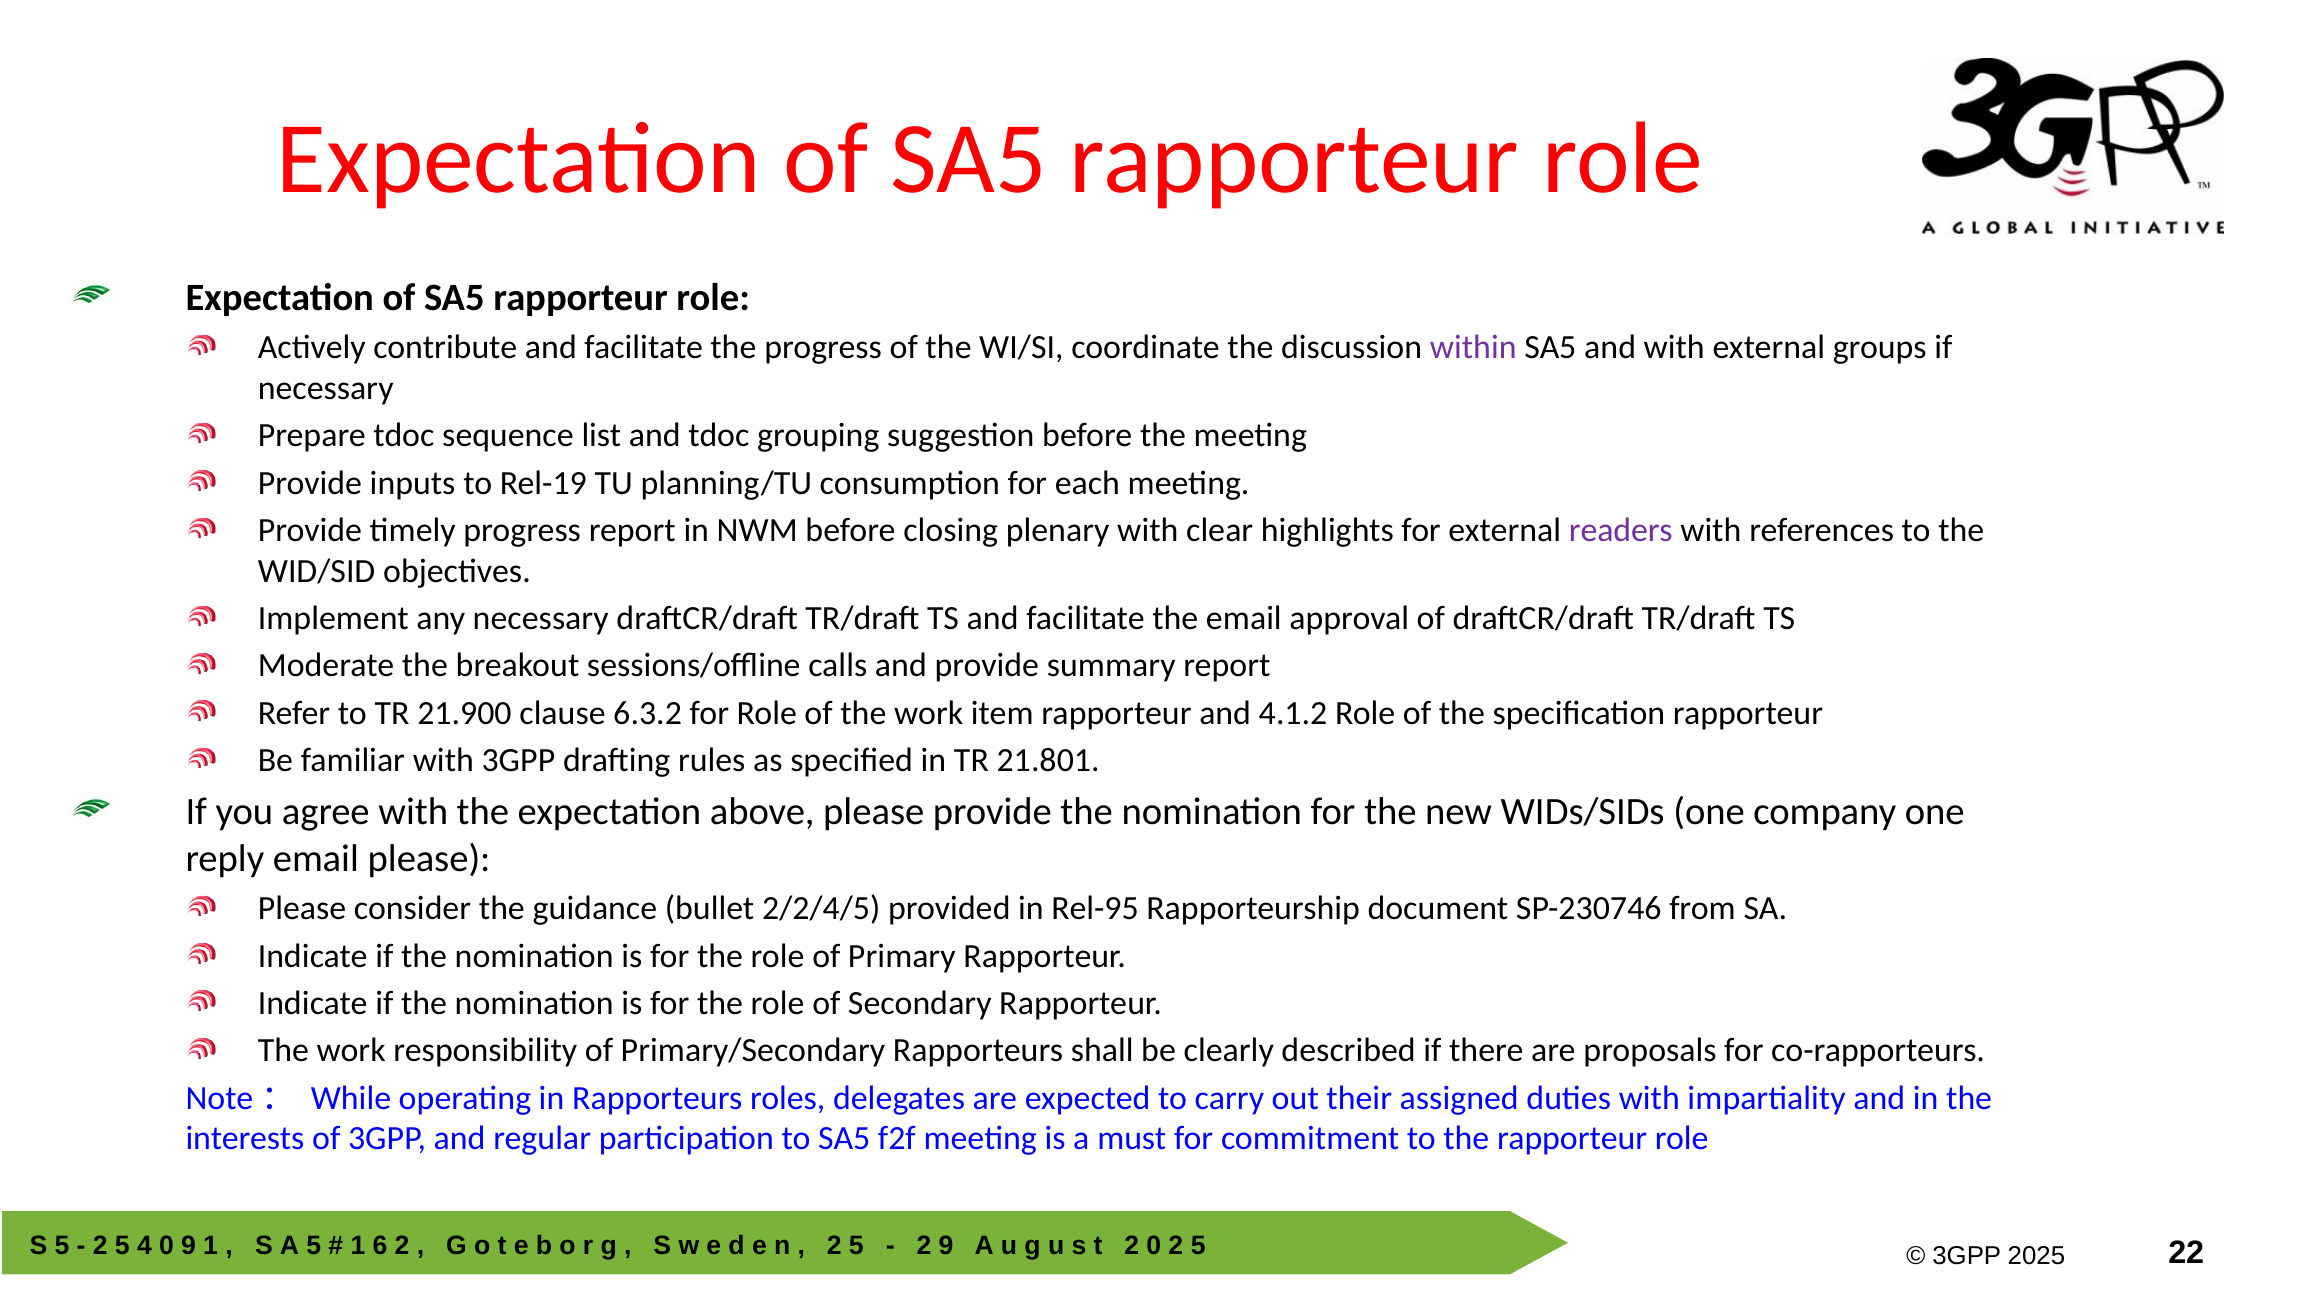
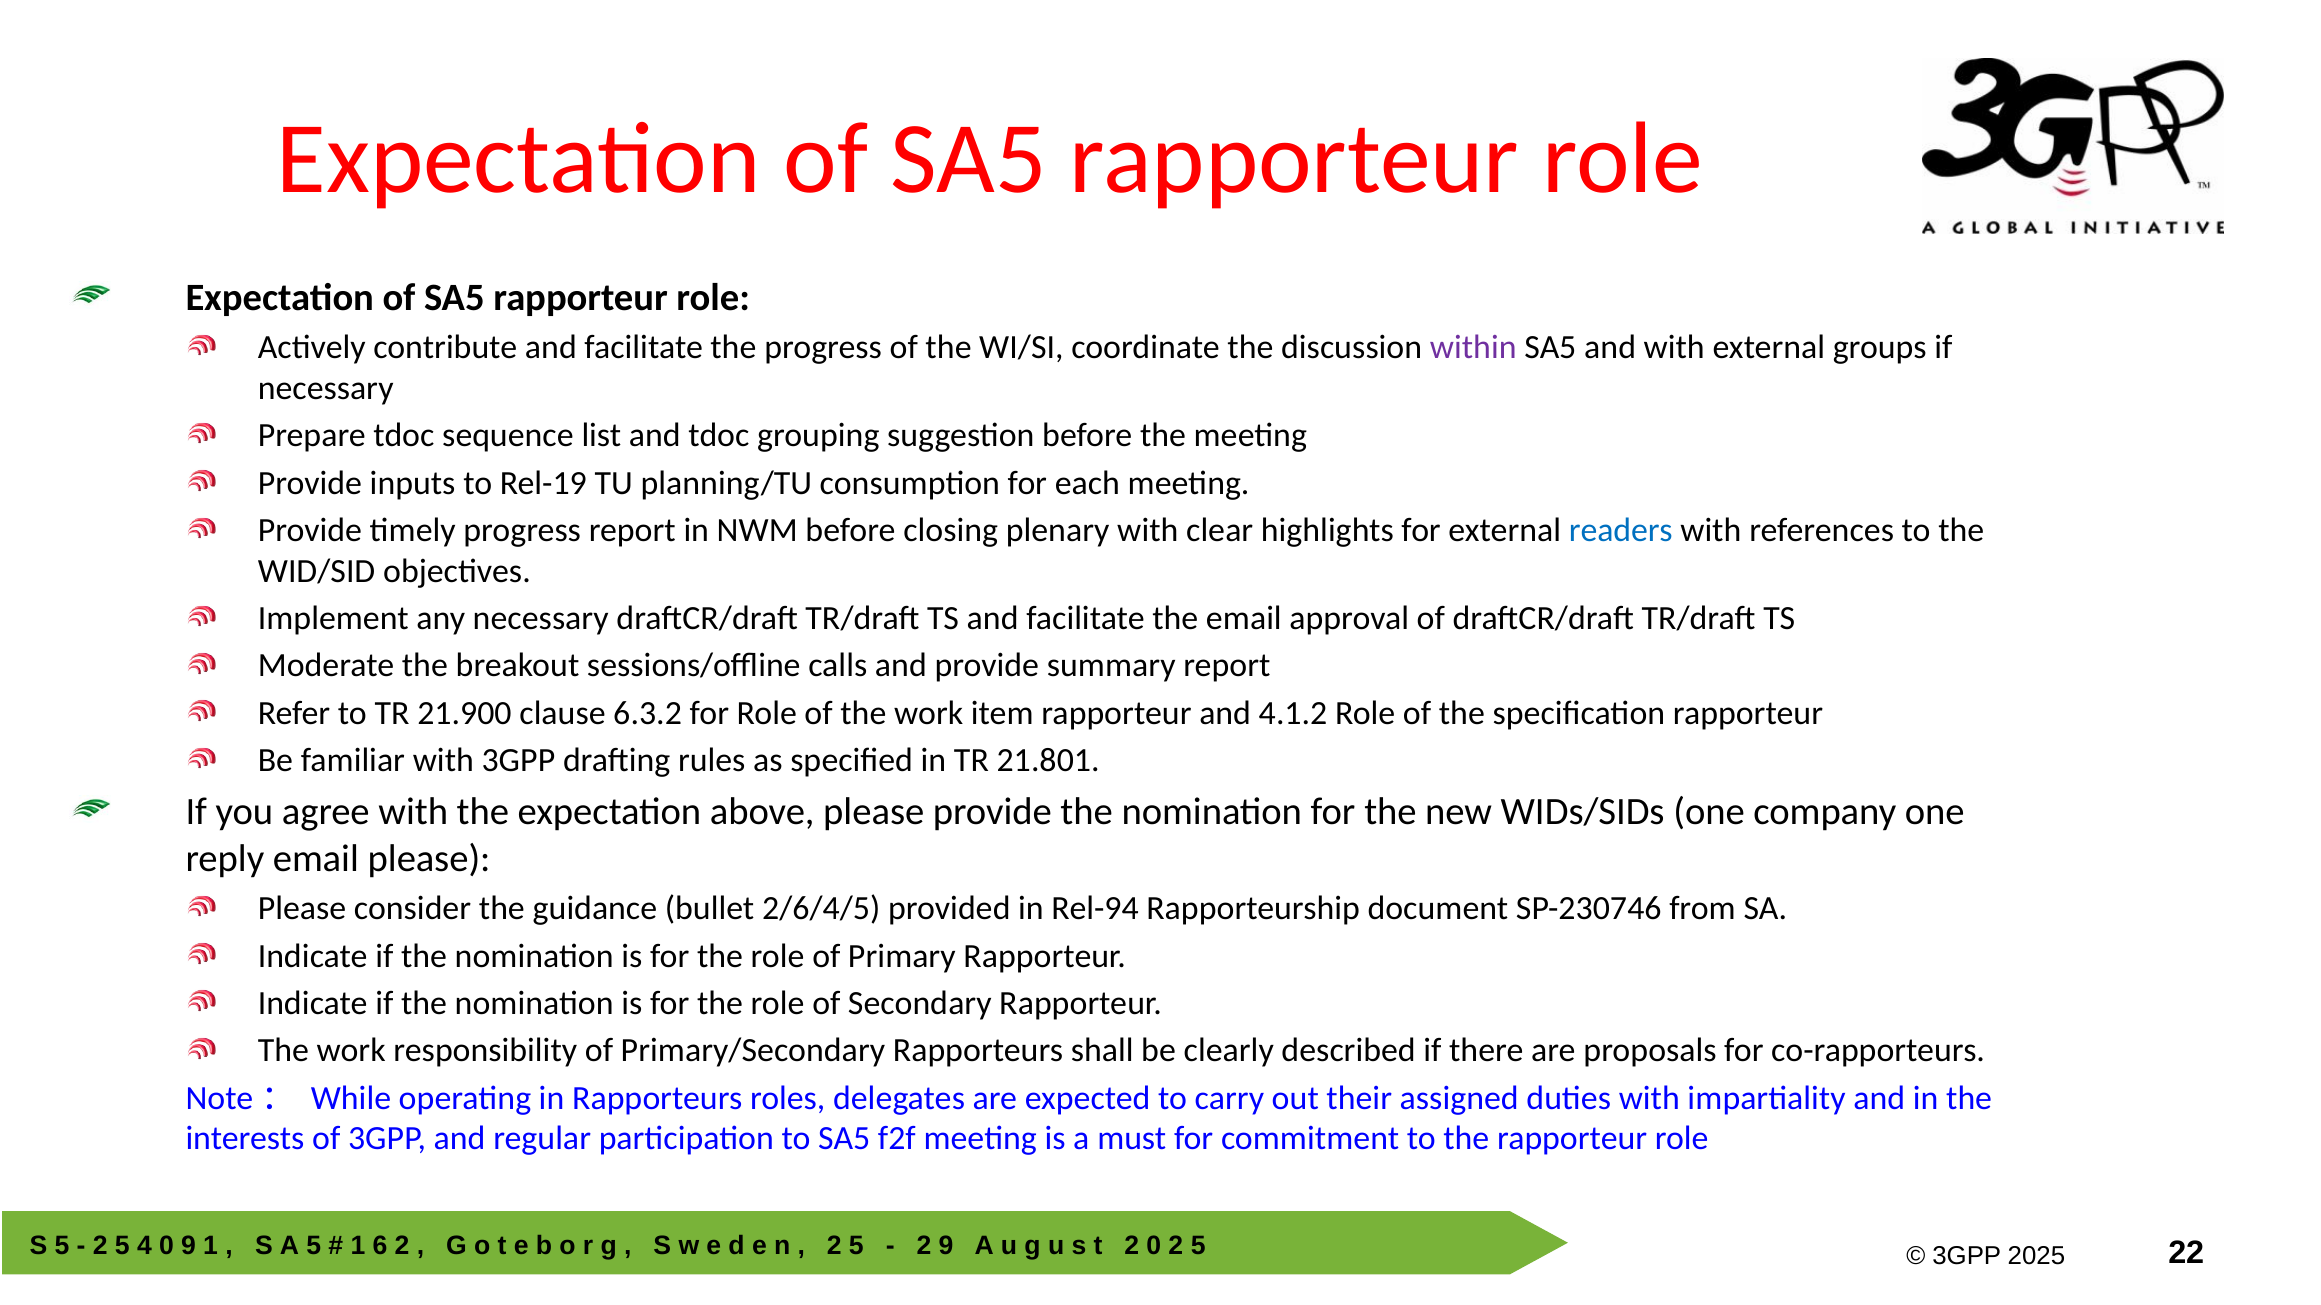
readers colour: purple -> blue
2/2/4/5: 2/2/4/5 -> 2/6/4/5
Rel-95: Rel-95 -> Rel-94
